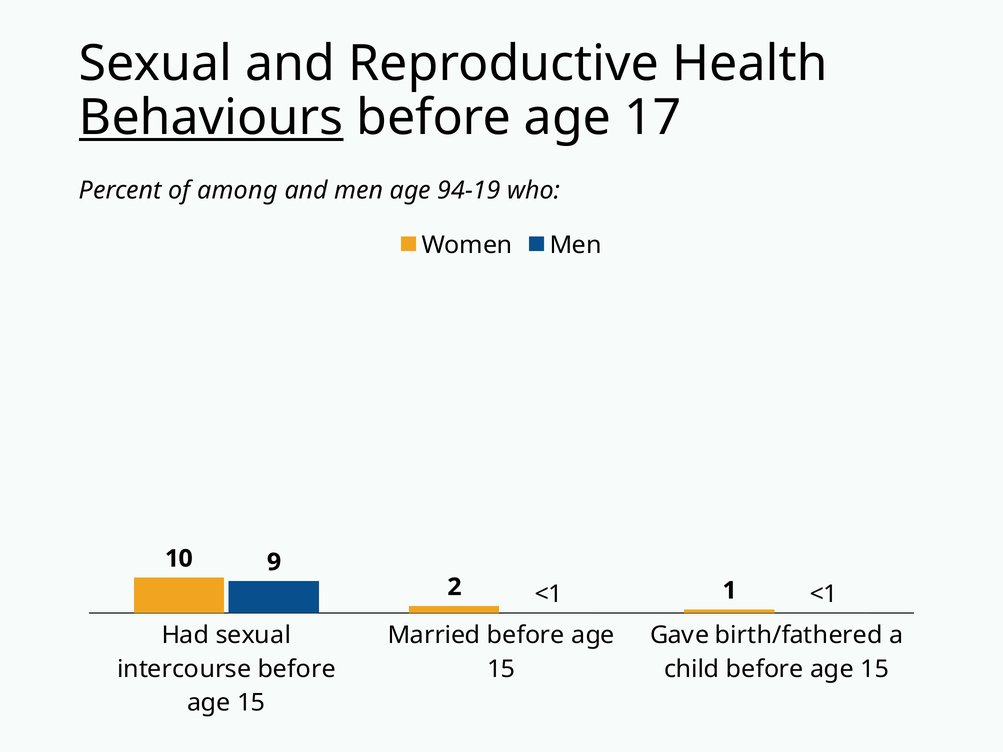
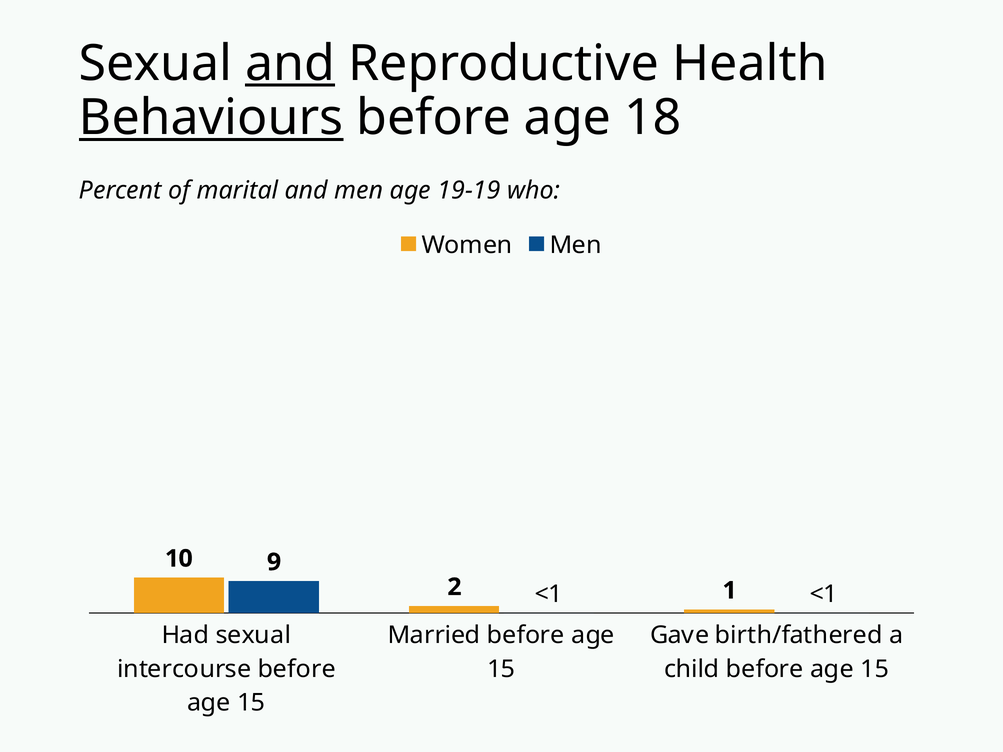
and at (290, 64) underline: none -> present
17: 17 -> 18
among: among -> marital
94-19: 94-19 -> 19-19
